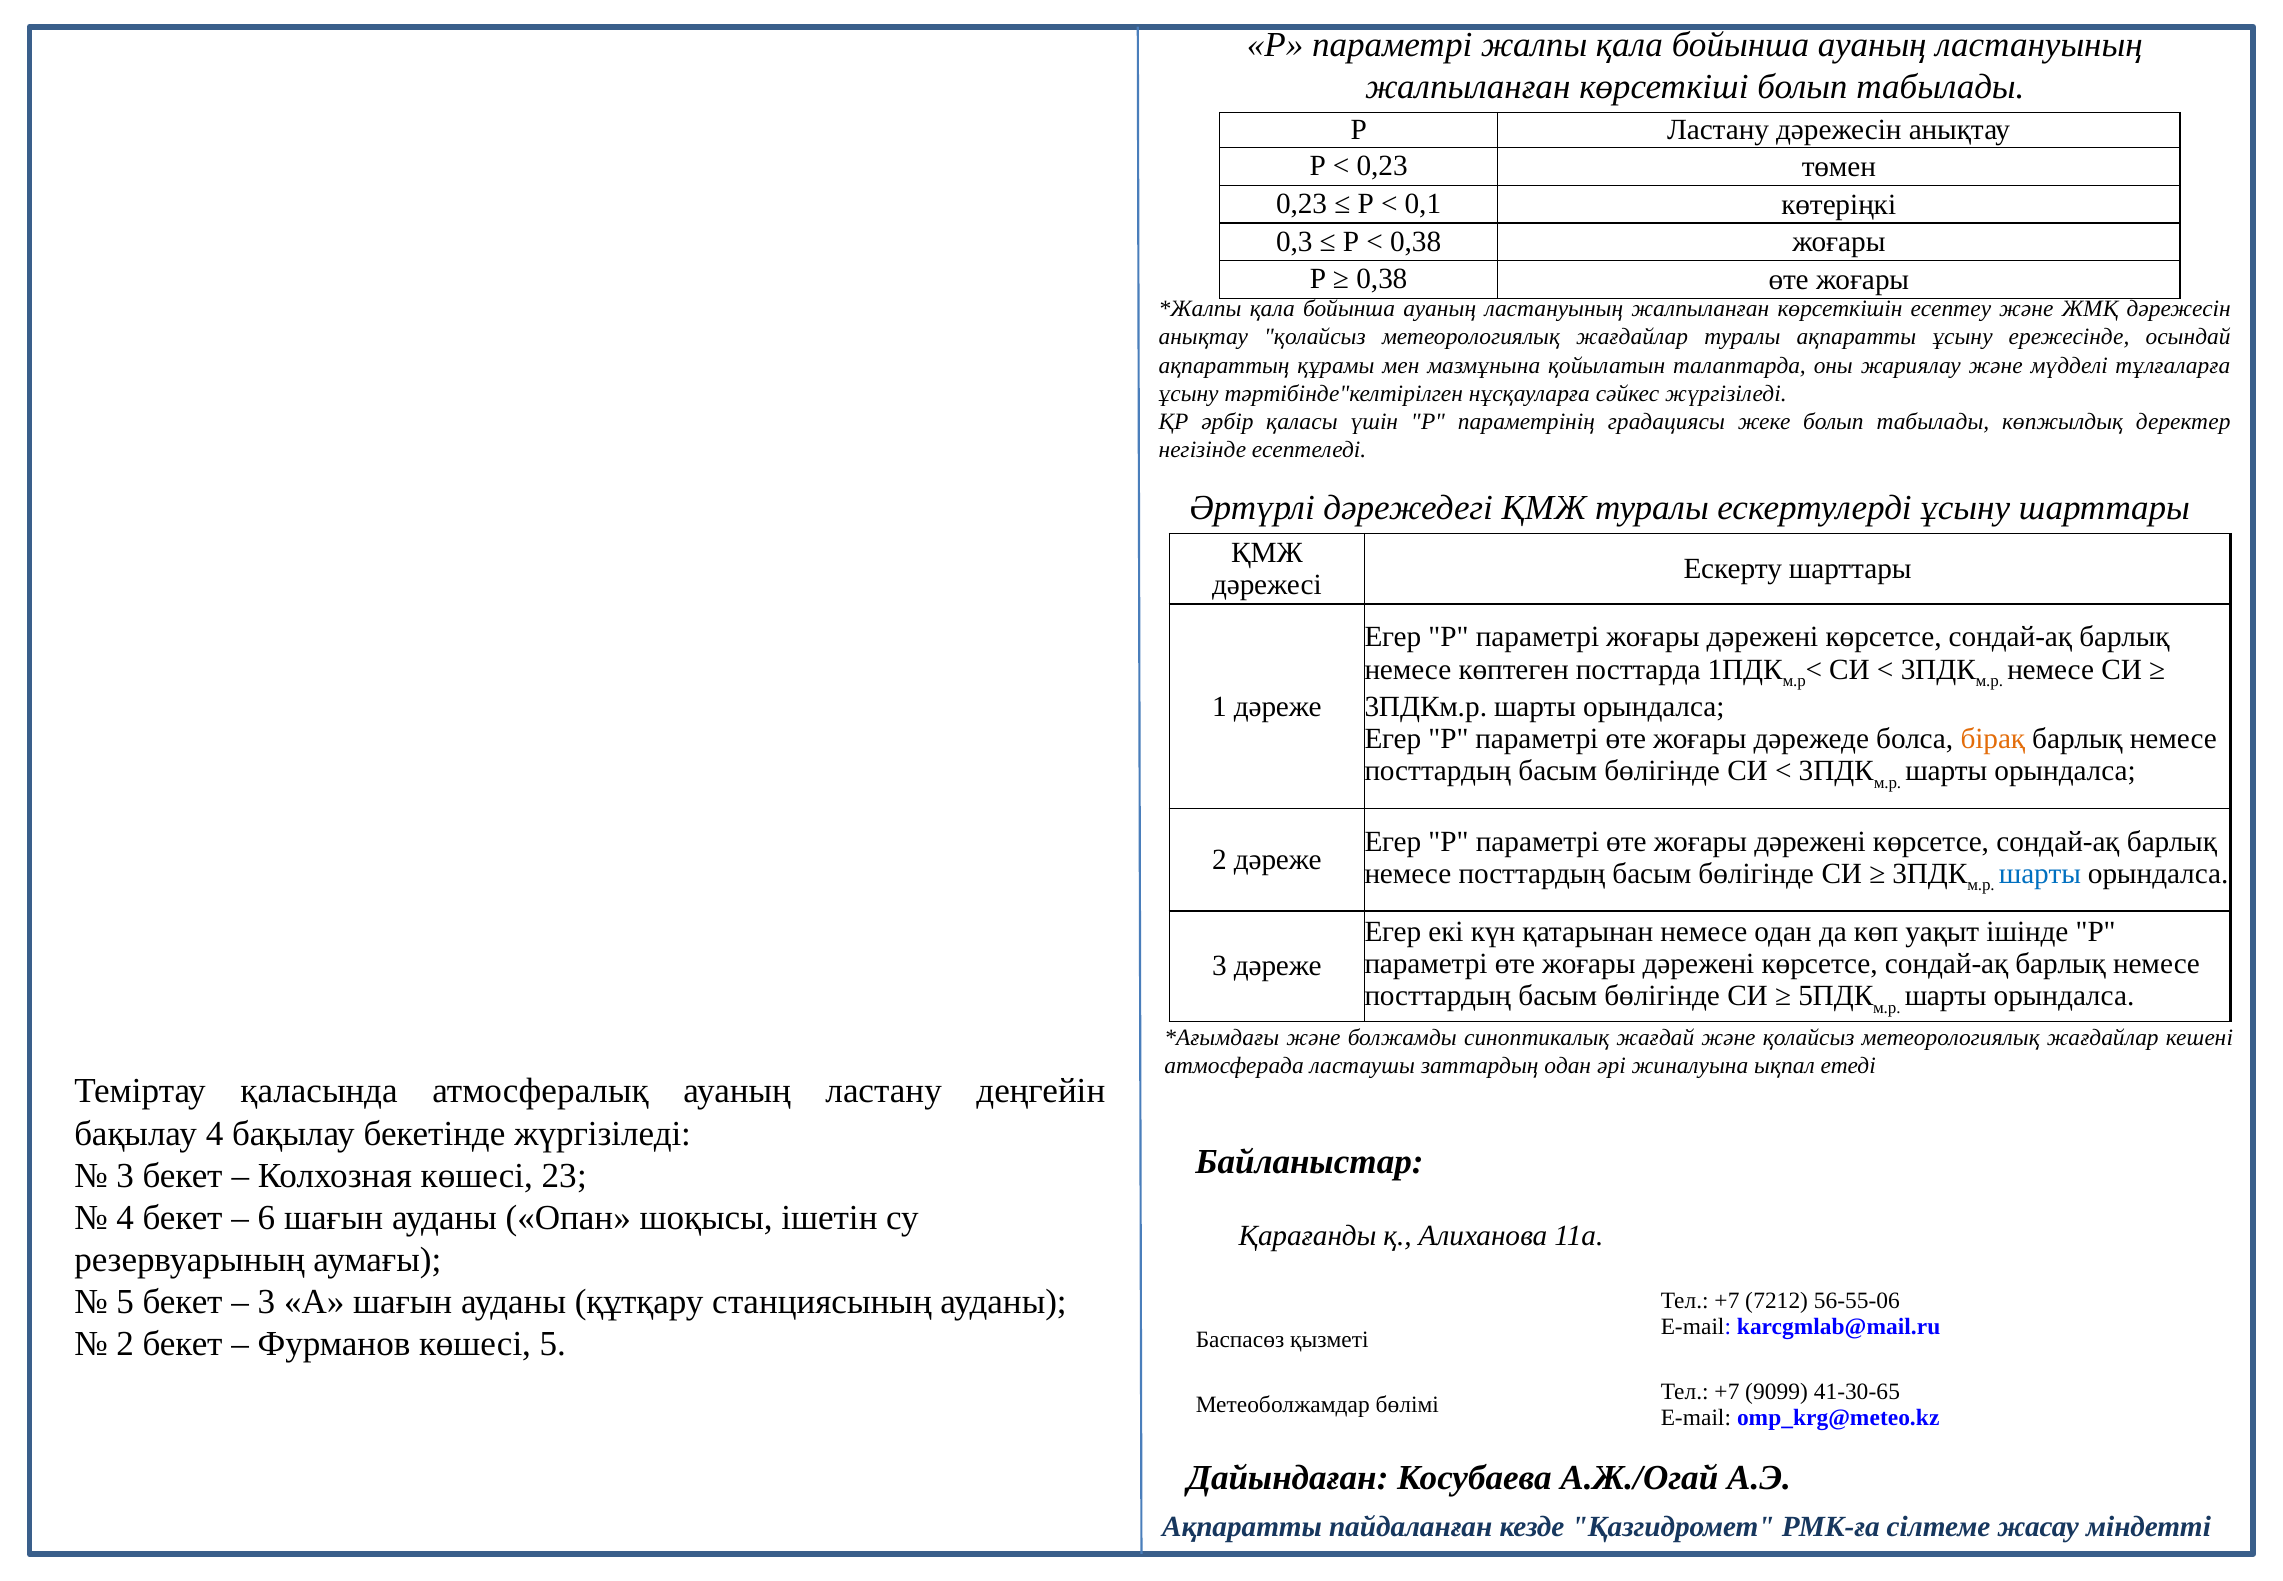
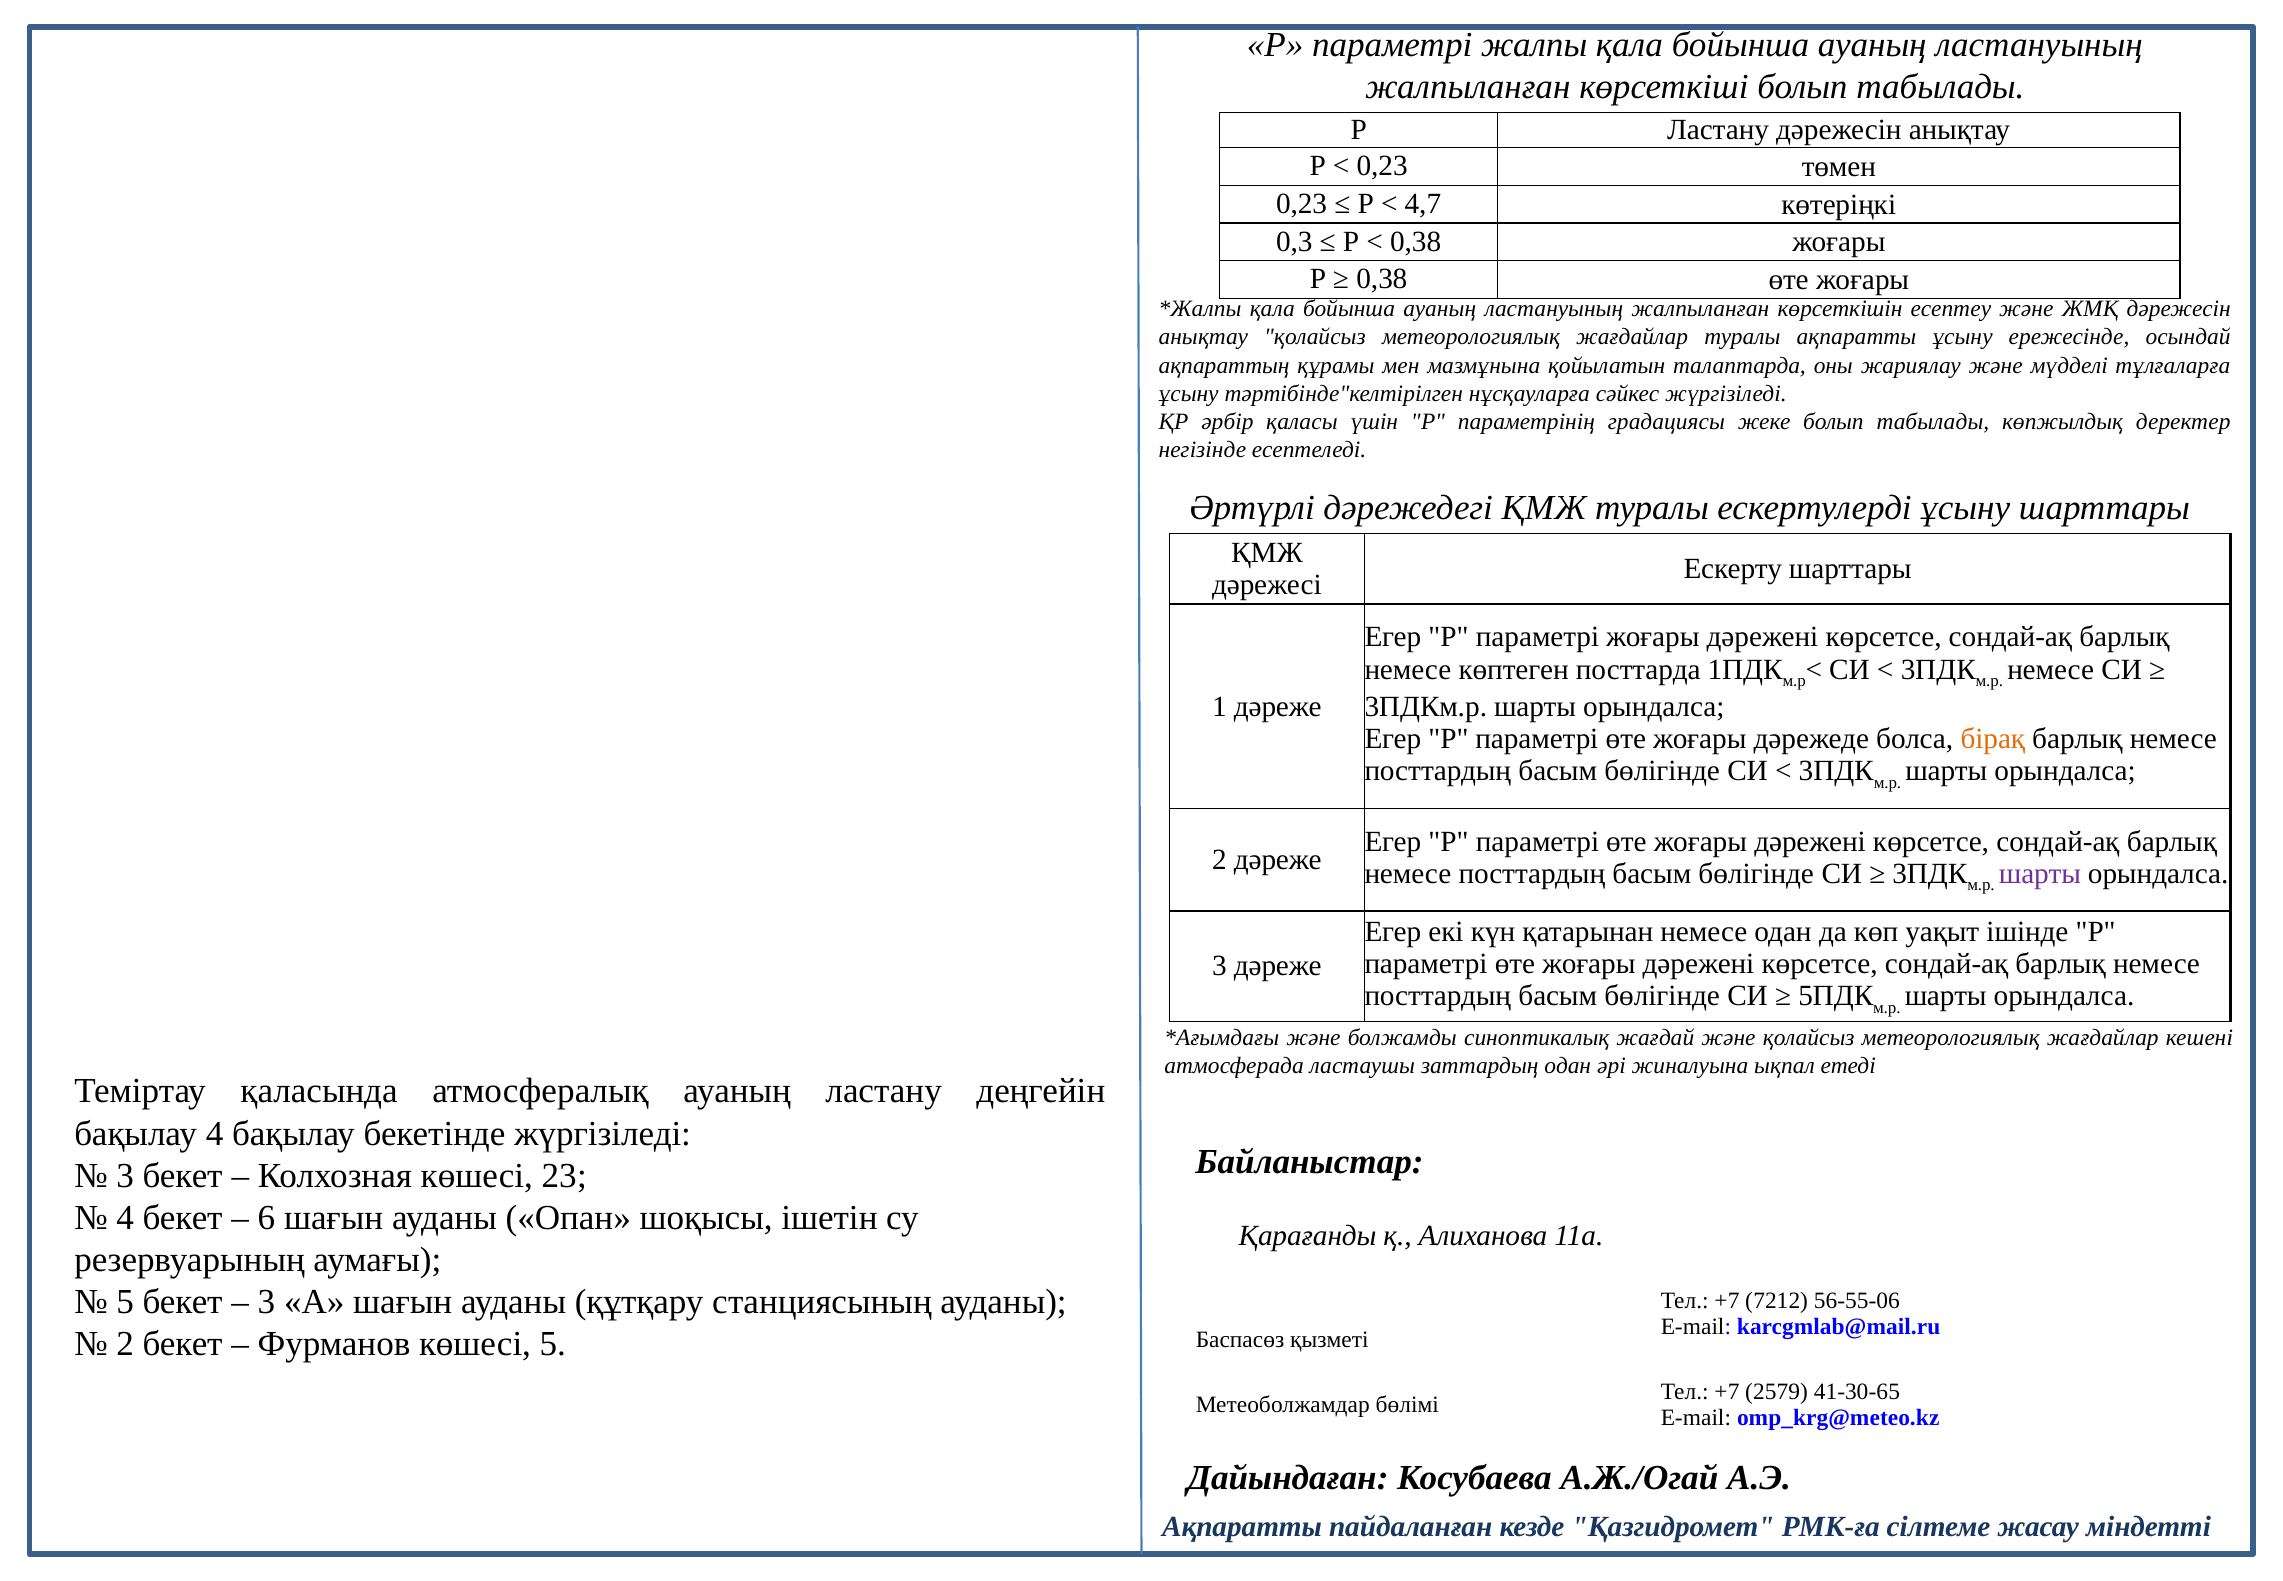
0,1: 0,1 -> 4,7
шарты at (2040, 873) colour: blue -> purple
9099: 9099 -> 2579
